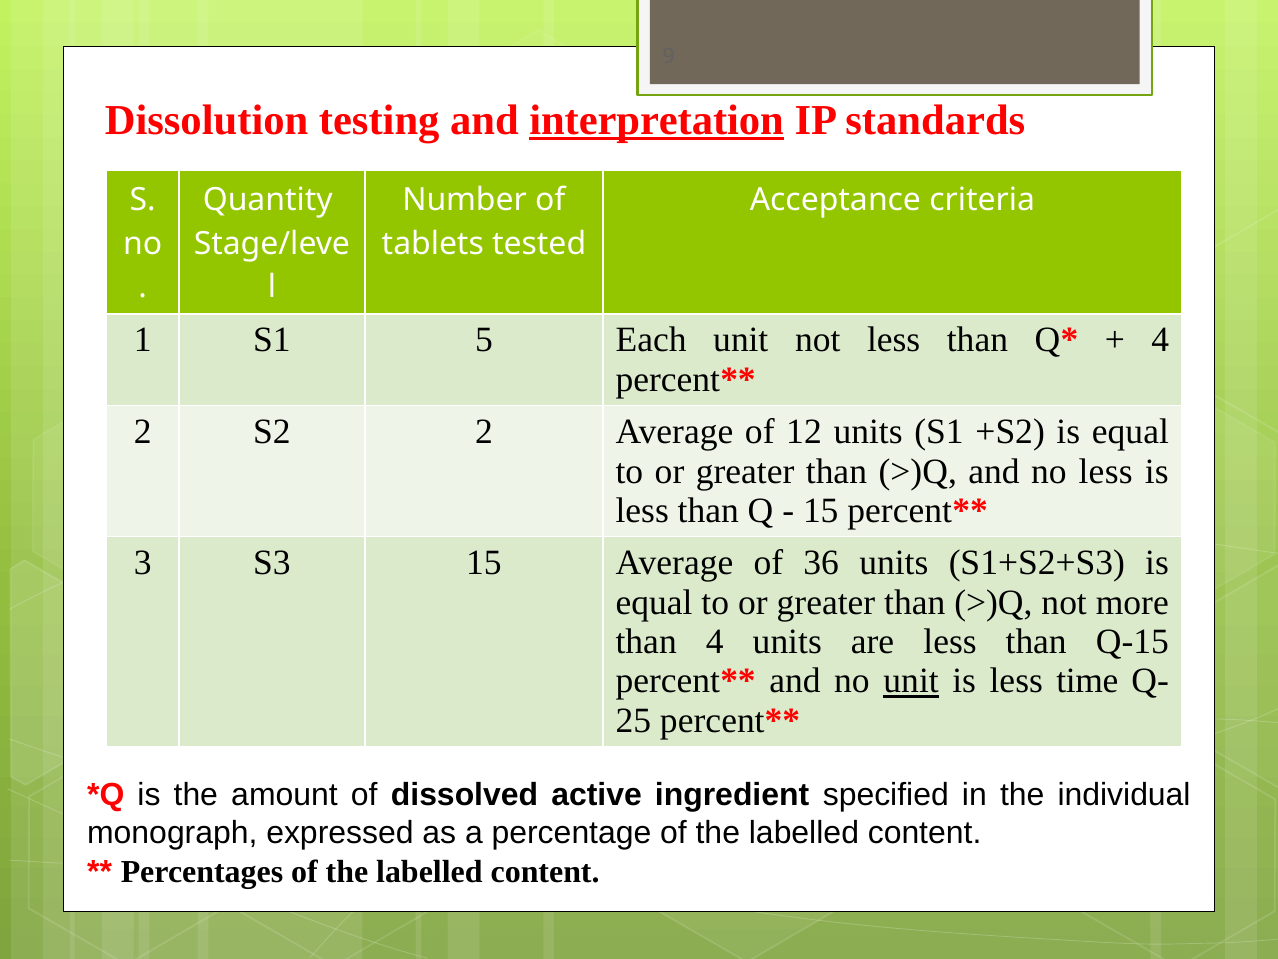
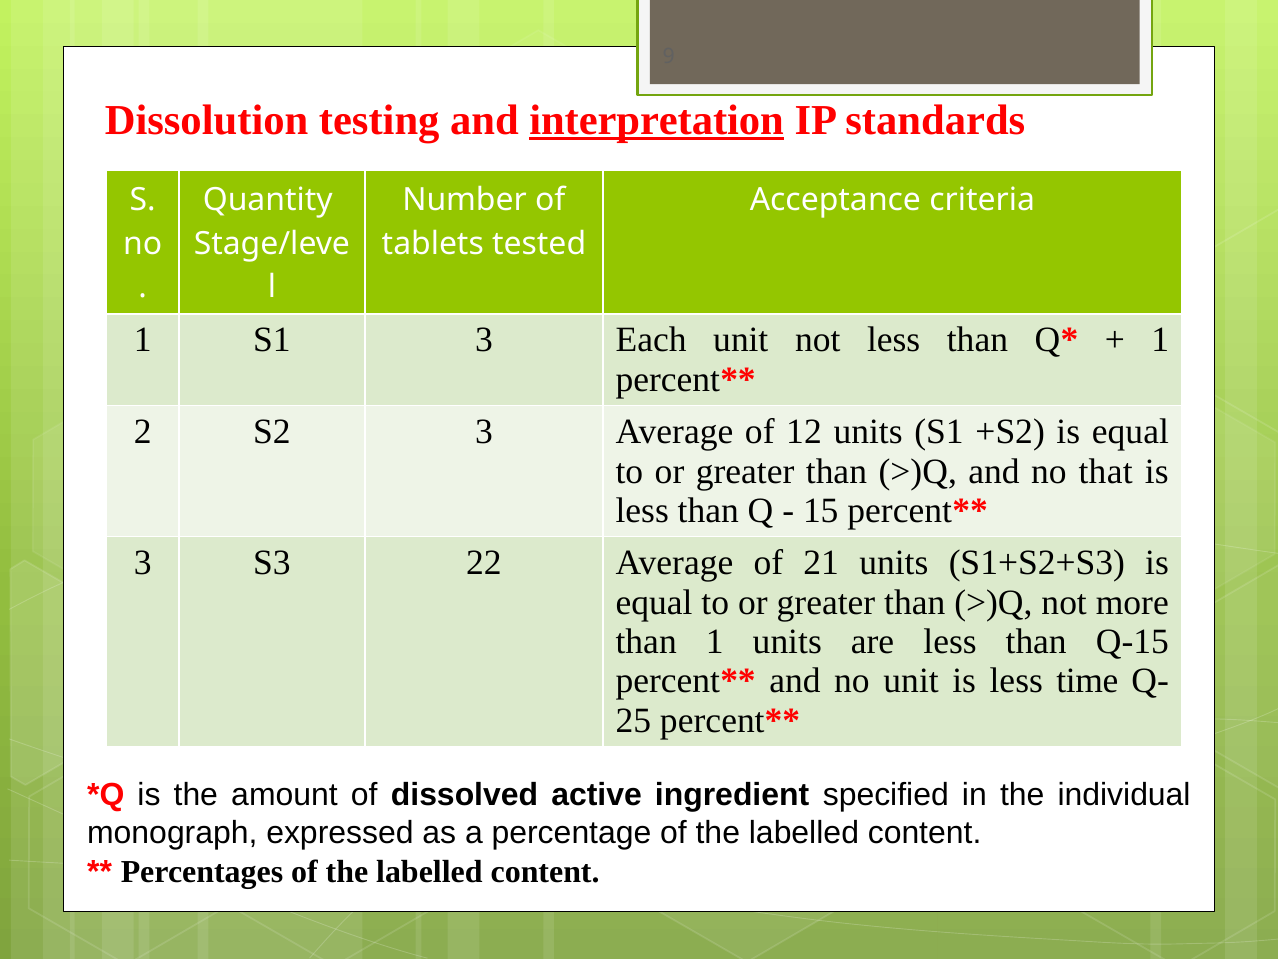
S1 5: 5 -> 3
4 at (1160, 340): 4 -> 1
S2 2: 2 -> 3
no less: less -> that
S3 15: 15 -> 22
36: 36 -> 21
than 4: 4 -> 1
unit at (911, 681) underline: present -> none
